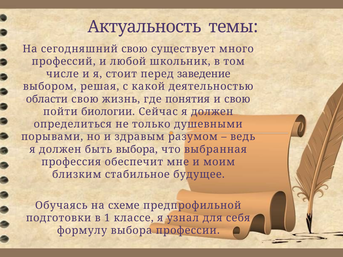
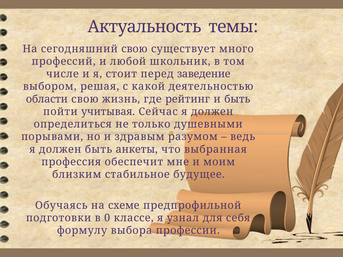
понятия: понятия -> рейтинг
и свою: свою -> быть
биологии: биологии -> учитывая
быть выбора: выбора -> анкеты
1: 1 -> 0
